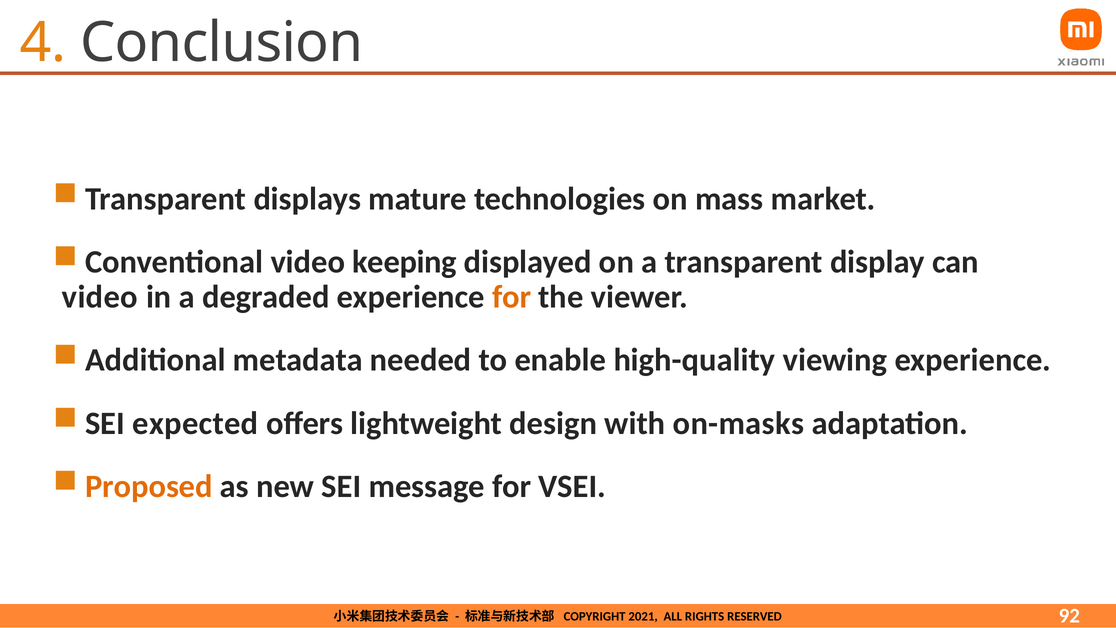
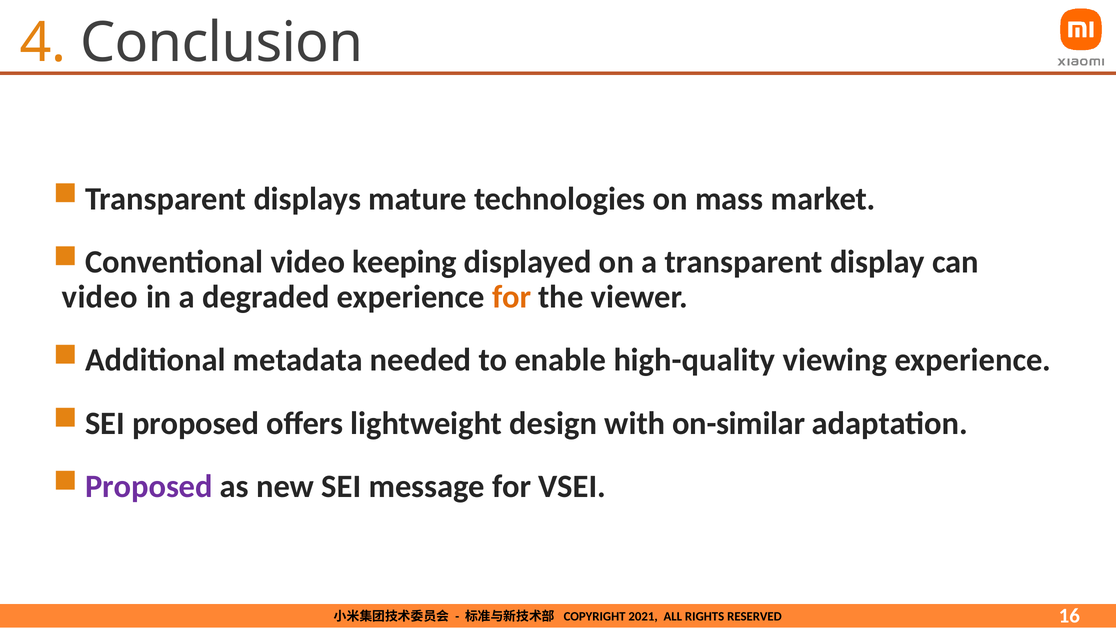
SEI expected: expected -> proposed
on-masks: on-masks -> on-similar
Proposed at (149, 486) colour: orange -> purple
92: 92 -> 16
